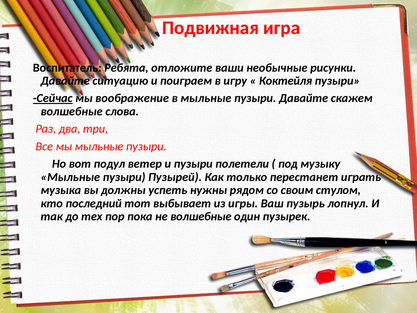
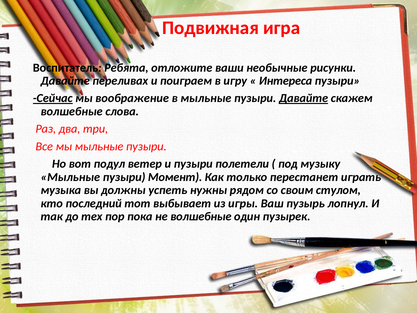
ситуацию: ситуацию -> переливах
Коктейля: Коктейля -> Интереса
Давайте at (304, 98) underline: none -> present
Пузырей: Пузырей -> Момент
